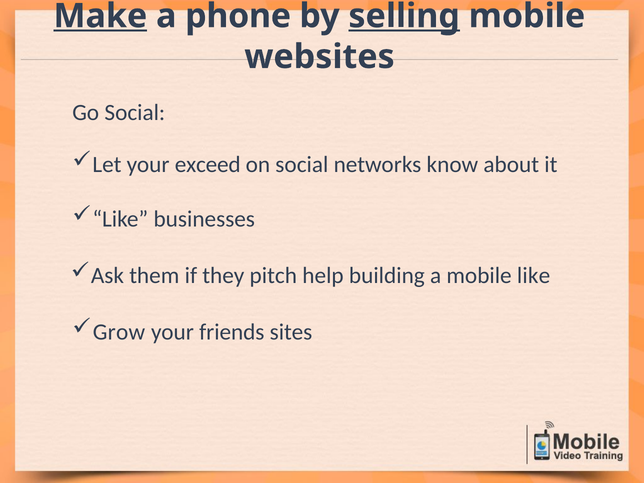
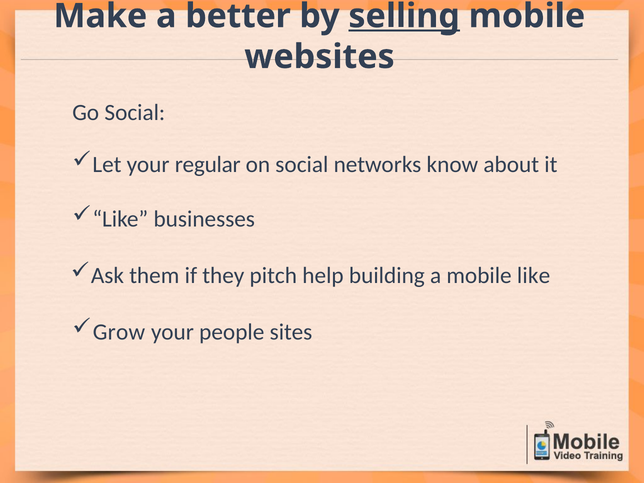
Make underline: present -> none
phone: phone -> better
exceed: exceed -> regular
friends: friends -> people
